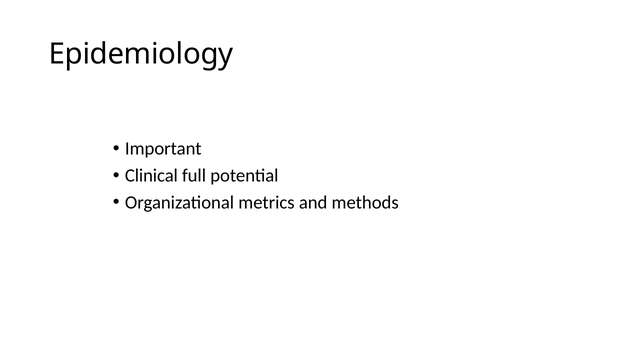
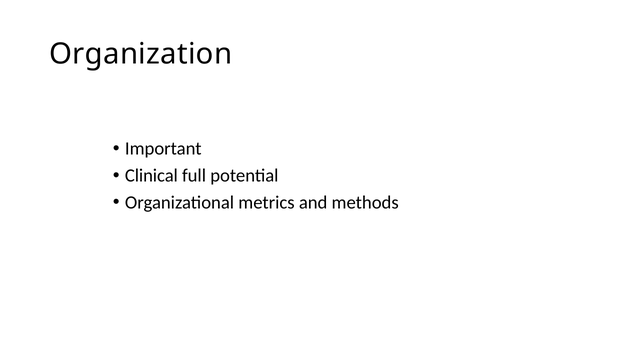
Epidemiology: Epidemiology -> Organization
